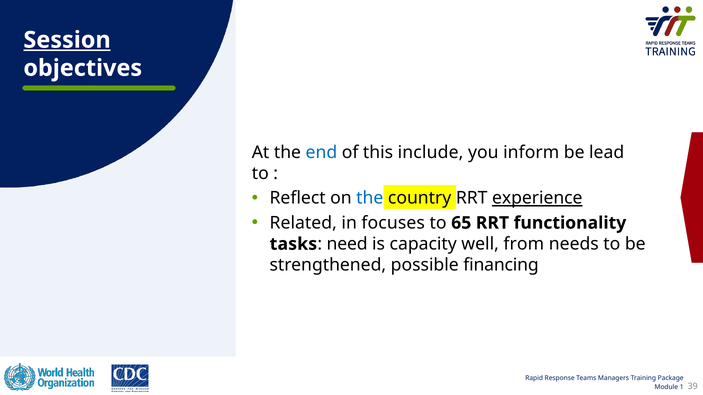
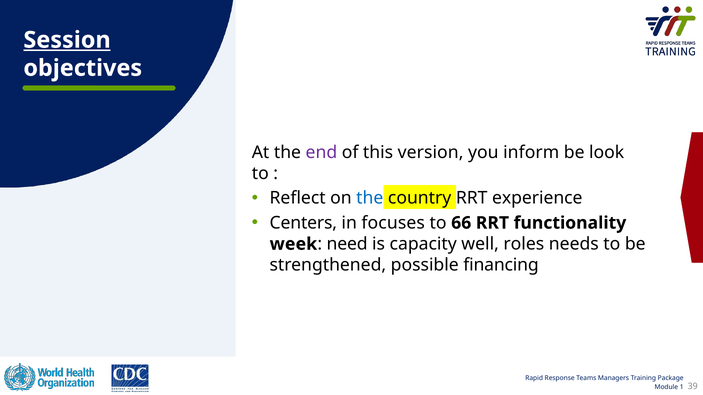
end colour: blue -> purple
include: include -> version
lead: lead -> look
experience underline: present -> none
Related: Related -> Centers
65: 65 -> 66
tasks: tasks -> week
from: from -> roles
